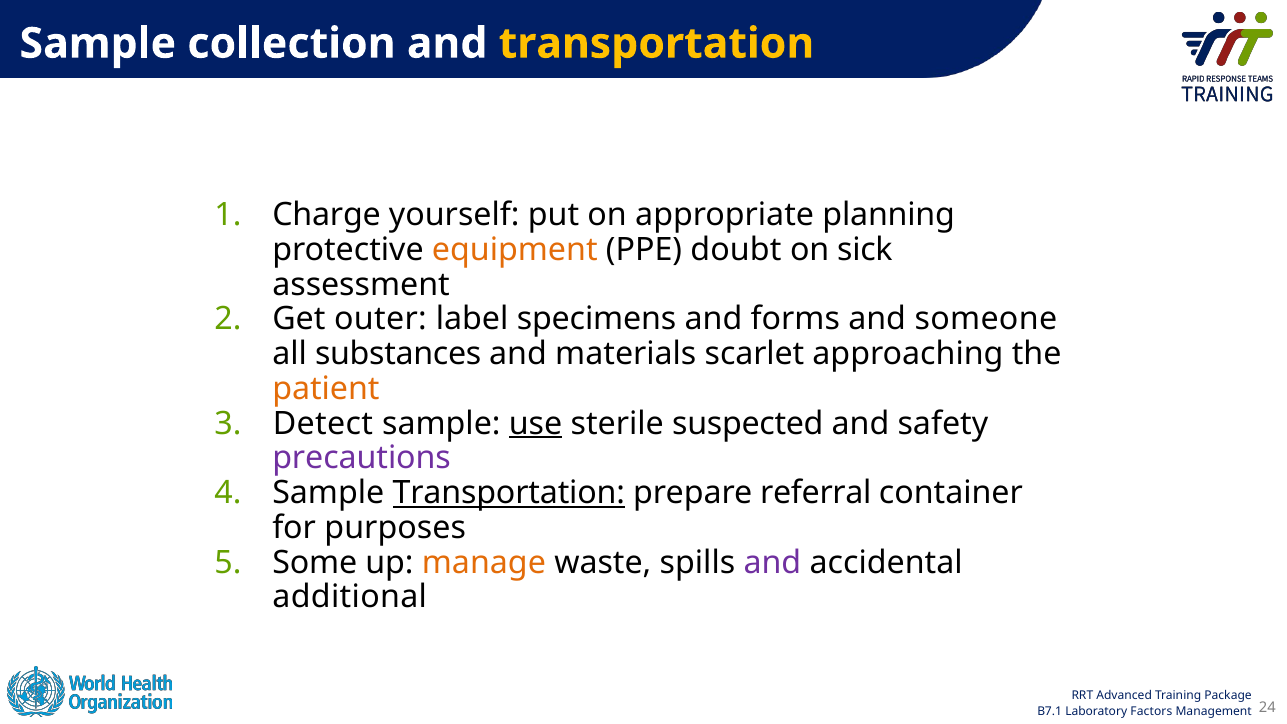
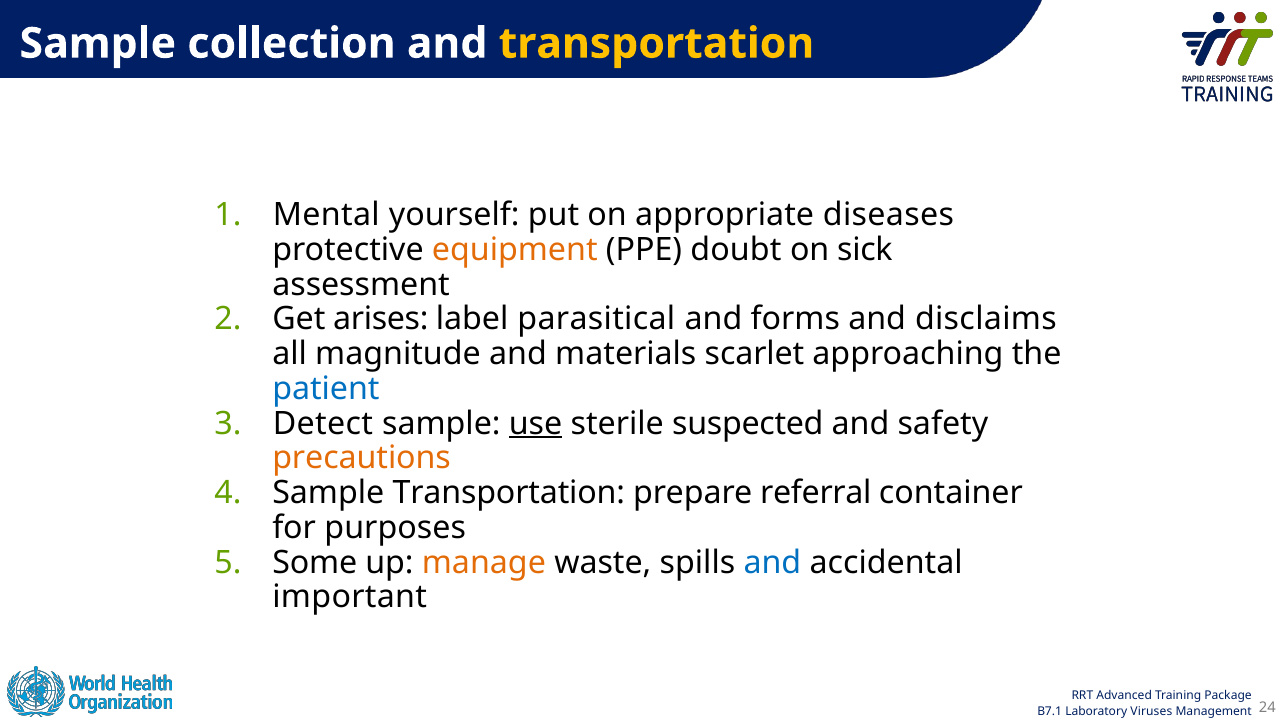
Charge: Charge -> Mental
planning: planning -> diseases
outer: outer -> arises
specimens: specimens -> parasitical
someone: someone -> disclaims
substances: substances -> magnitude
patient colour: orange -> blue
precautions colour: purple -> orange
Transportation at (509, 493) underline: present -> none
and at (772, 562) colour: purple -> blue
additional: additional -> important
Factors: Factors -> Viruses
